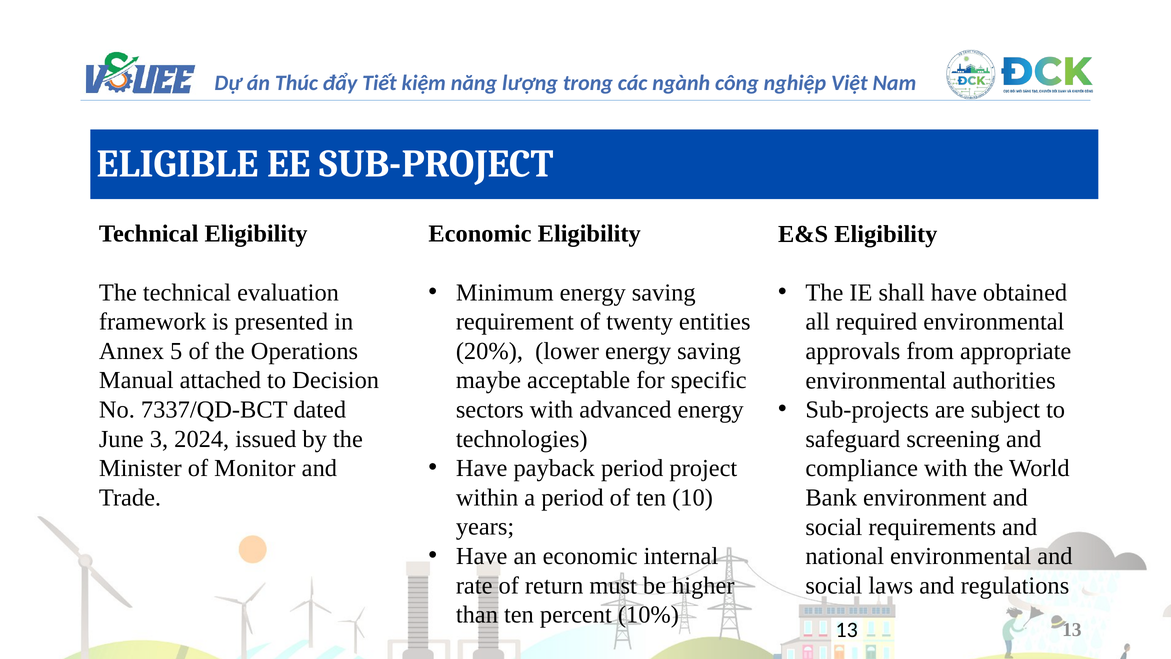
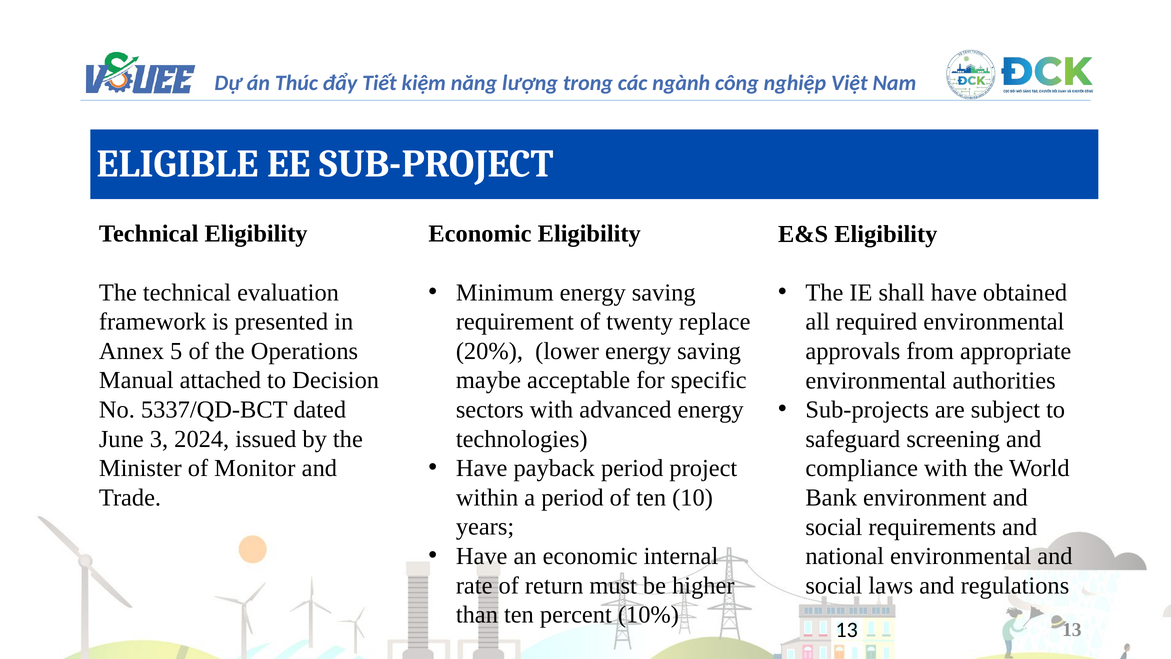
entities: entities -> replace
7337/QD-BCT: 7337/QD-BCT -> 5337/QD-BCT
